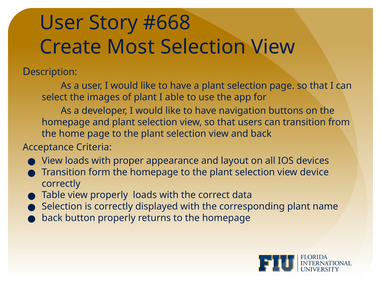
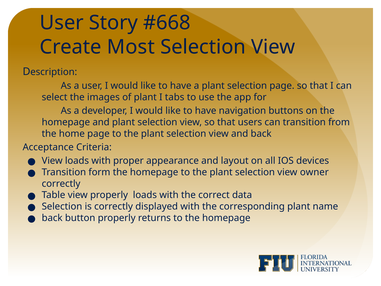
able: able -> tabs
device: device -> owner
